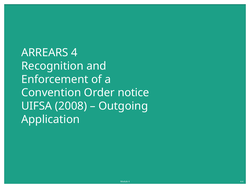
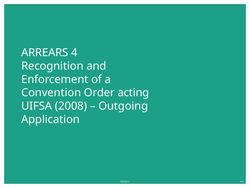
notice: notice -> acting
